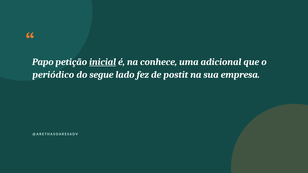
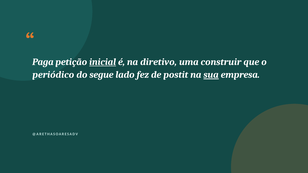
Papo: Papo -> Paga
conhece: conhece -> diretivo
adicional: adicional -> construir
sua underline: none -> present
